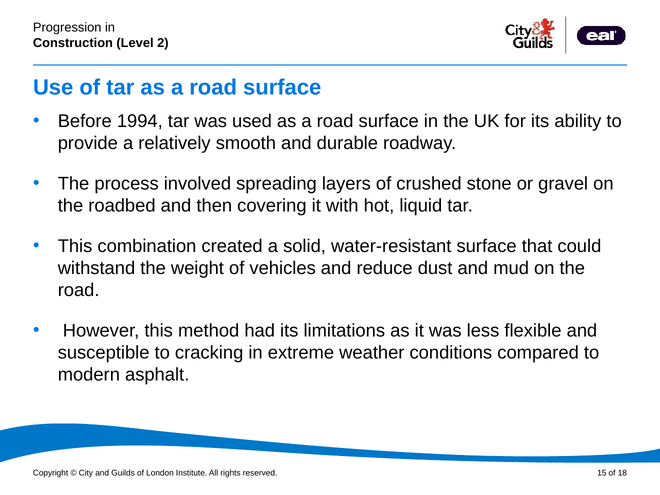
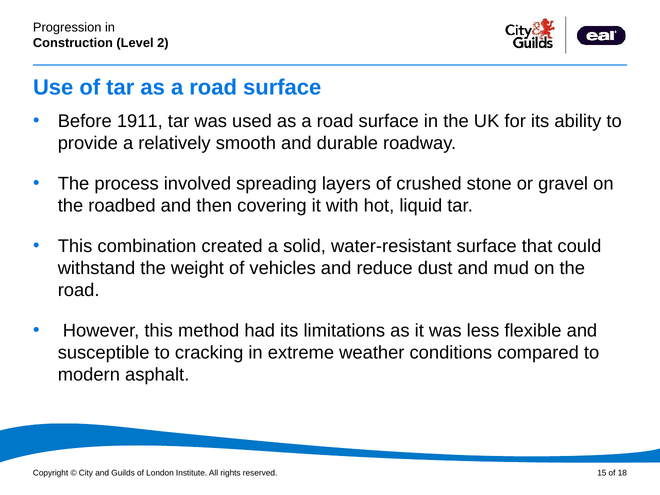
1994: 1994 -> 1911
